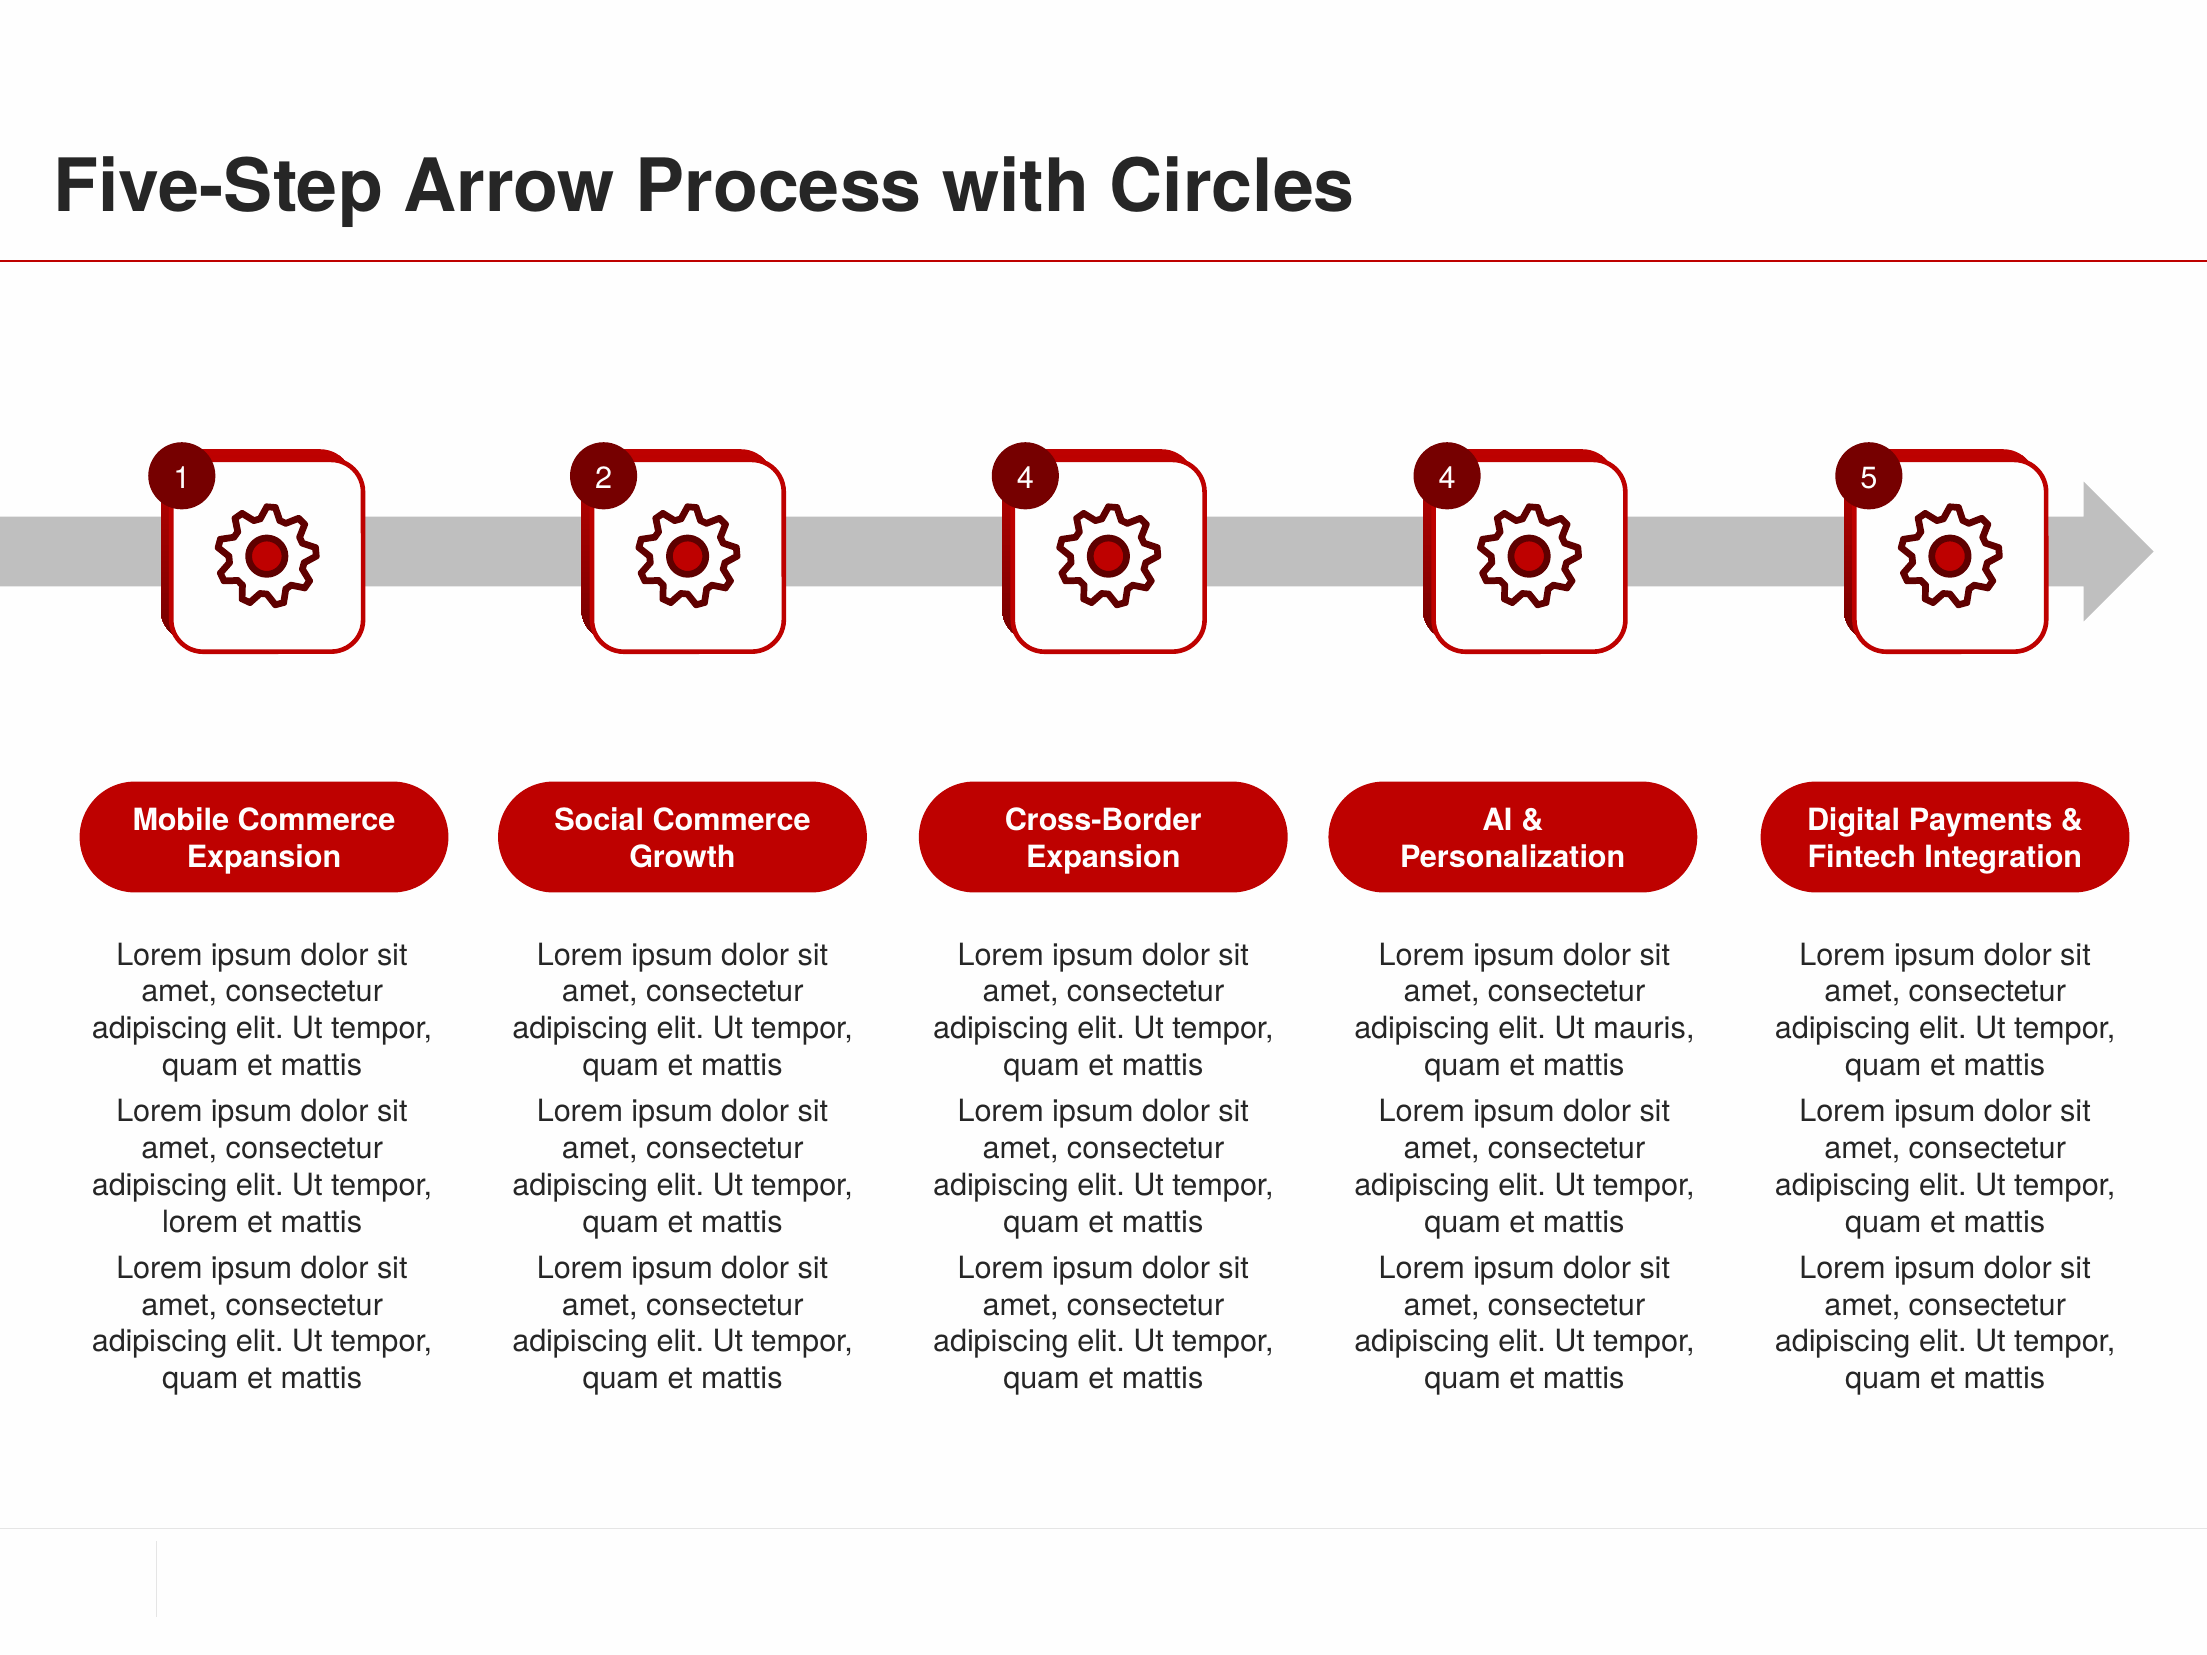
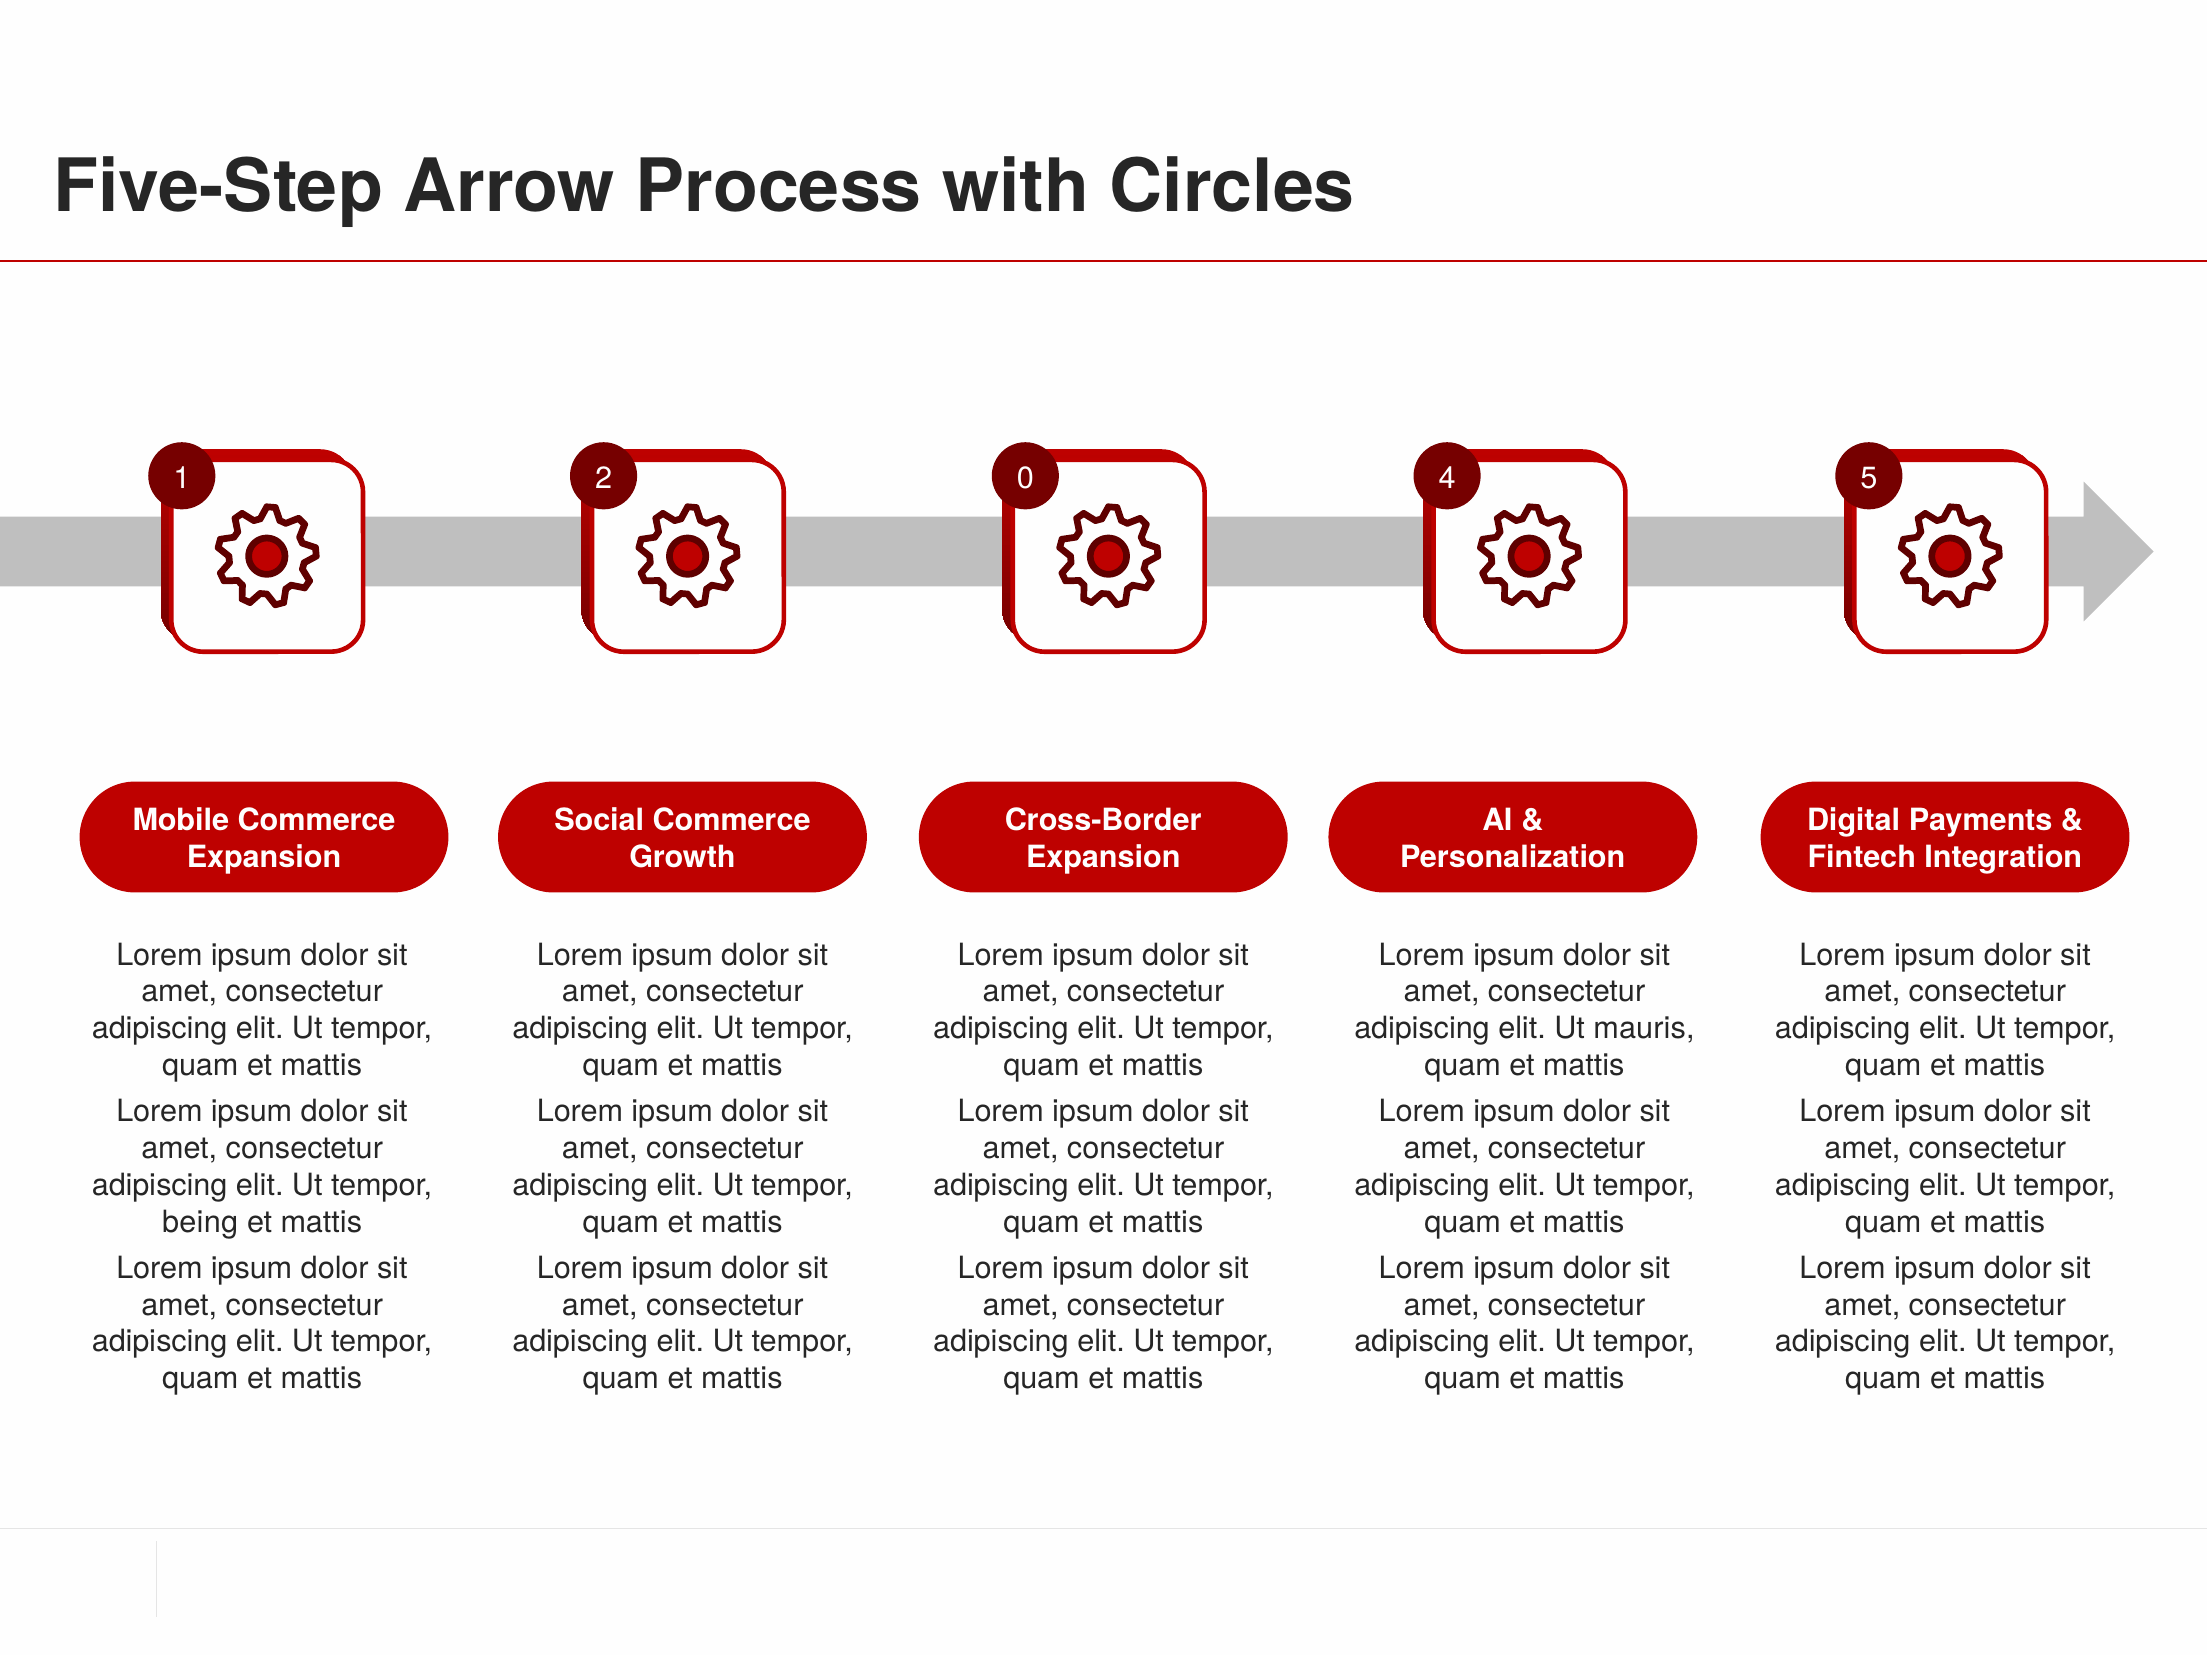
2 4: 4 -> 0
lorem at (200, 1222): lorem -> being
